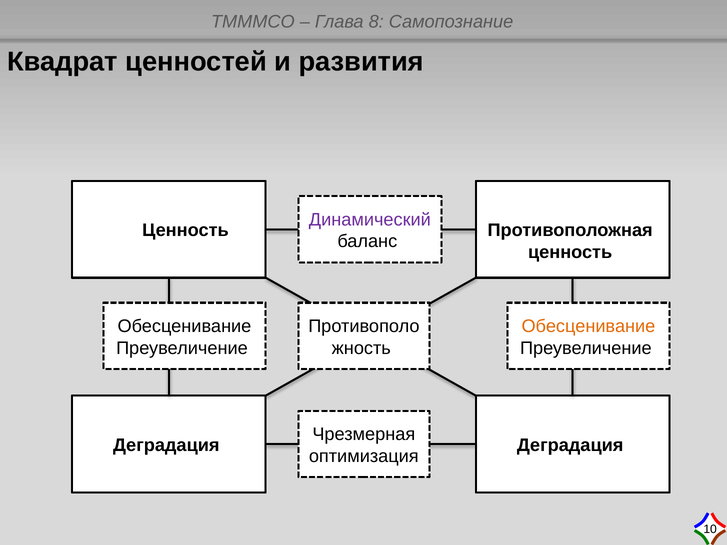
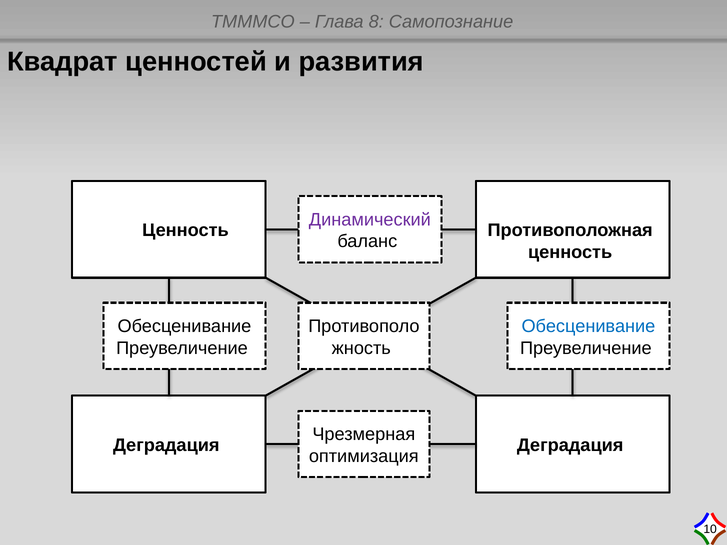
Обесценивание at (588, 326) colour: orange -> blue
